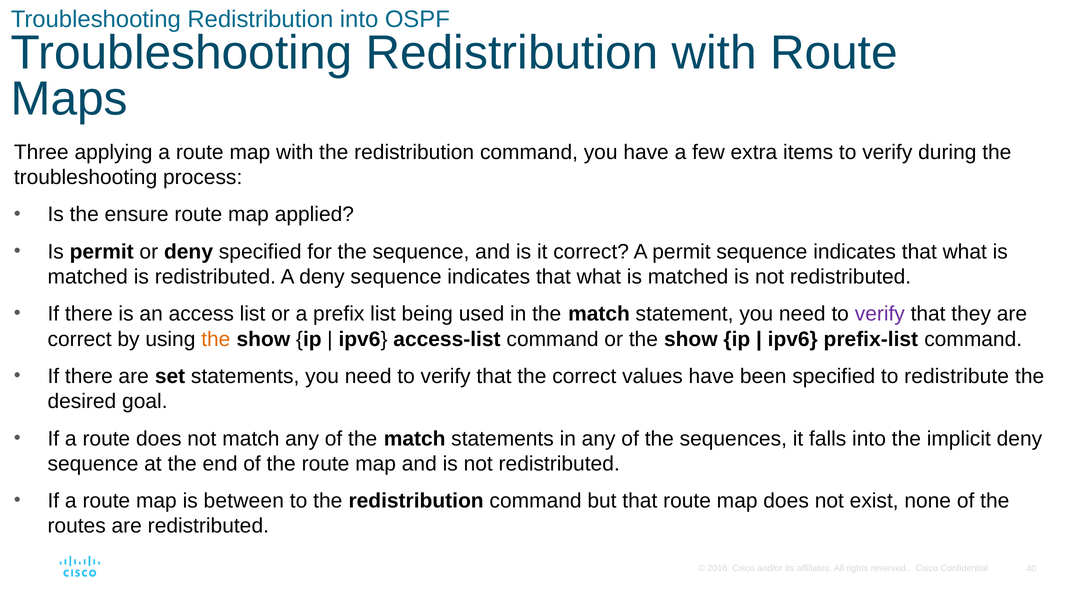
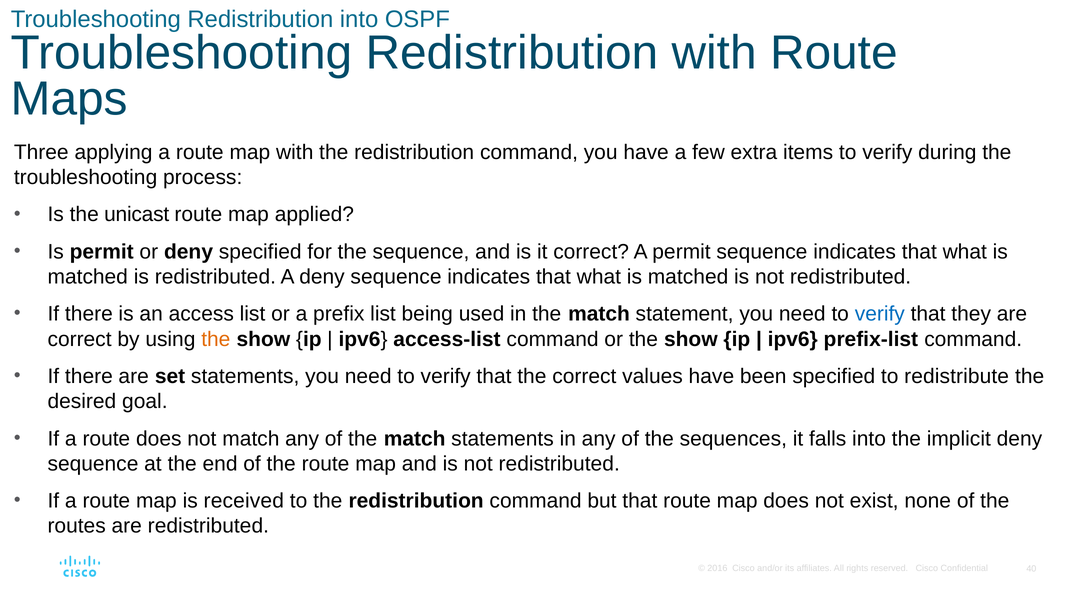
ensure: ensure -> unicast
verify at (880, 314) colour: purple -> blue
between: between -> received
